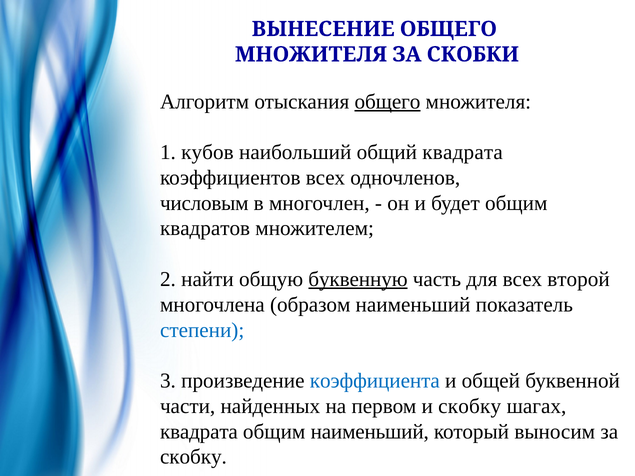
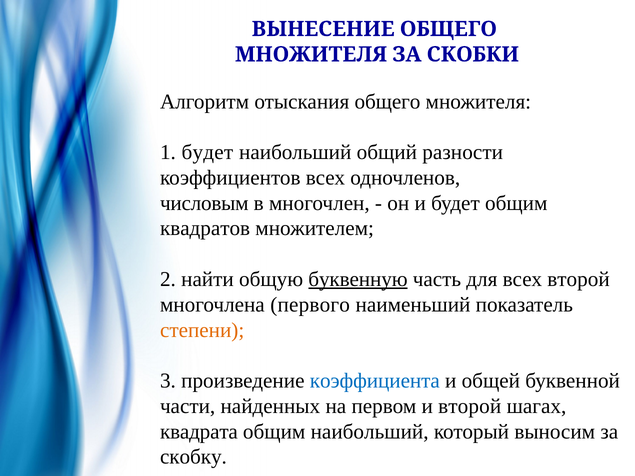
общего at (387, 102) underline: present -> none
1 кубов: кубов -> будет
общий квадрата: квадрата -> разности
образом: образом -> первого
степени colour: blue -> orange
и скобку: скобку -> второй
общим наименьший: наименьший -> наибольший
